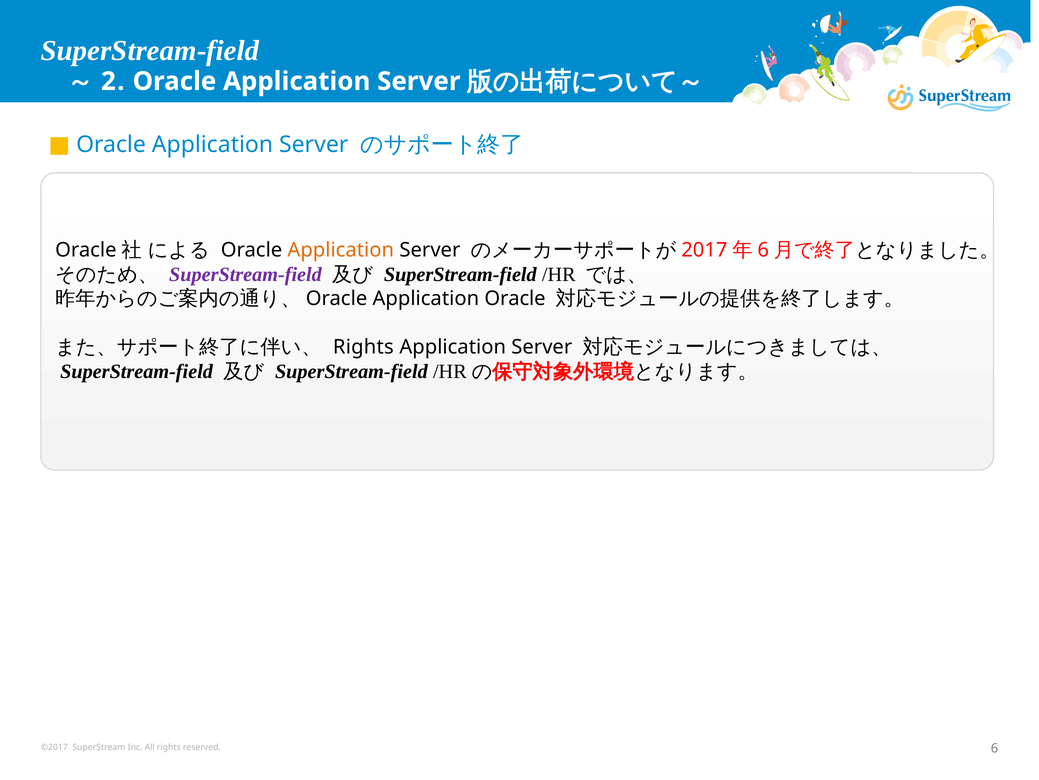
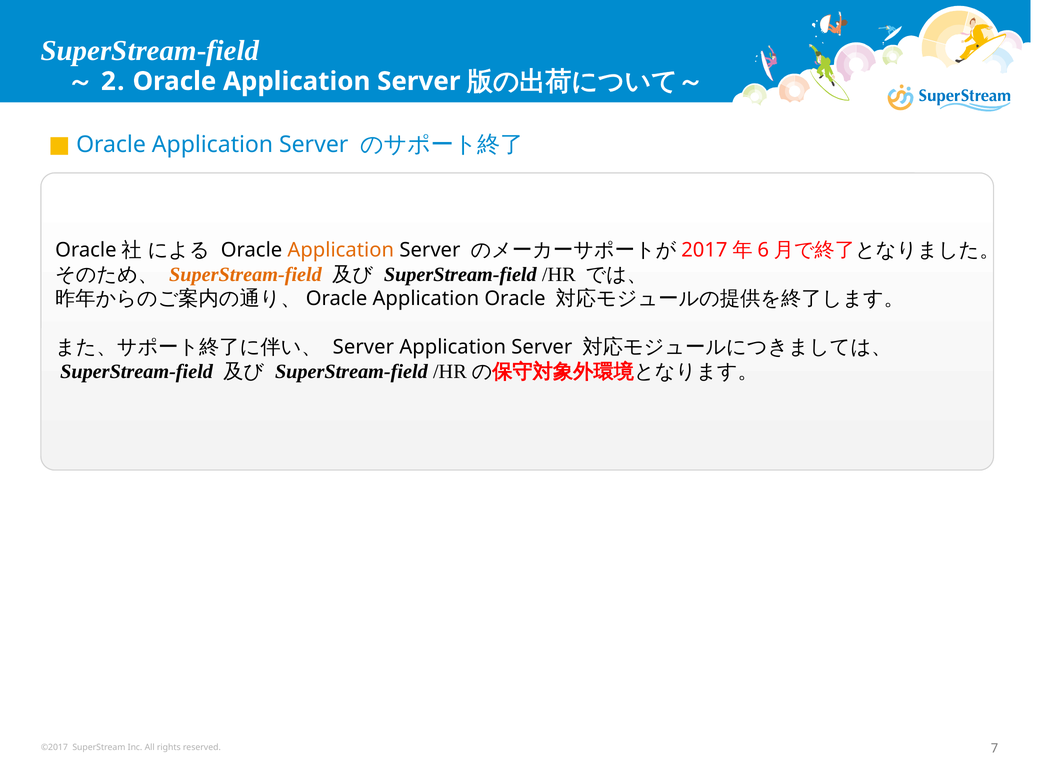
SuperStream-field at (245, 274) colour: purple -> orange
Rights at (363, 347): Rights -> Server
6: 6 -> 7
